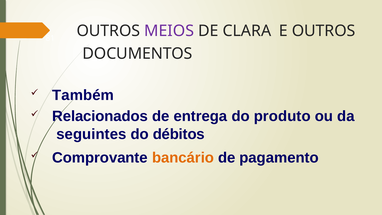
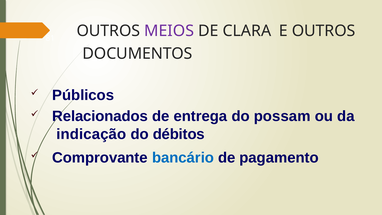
Também: Também -> Públicos
produto: produto -> possam
seguintes: seguintes -> indicação
bancário colour: orange -> blue
